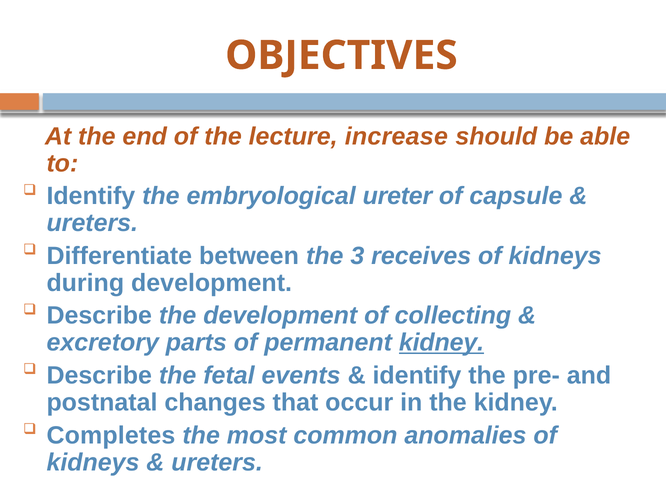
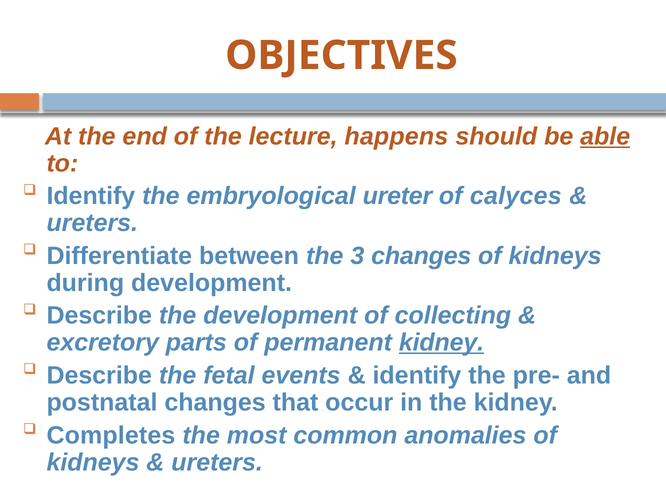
increase: increase -> happens
able underline: none -> present
capsule: capsule -> calyces
3 receives: receives -> changes
